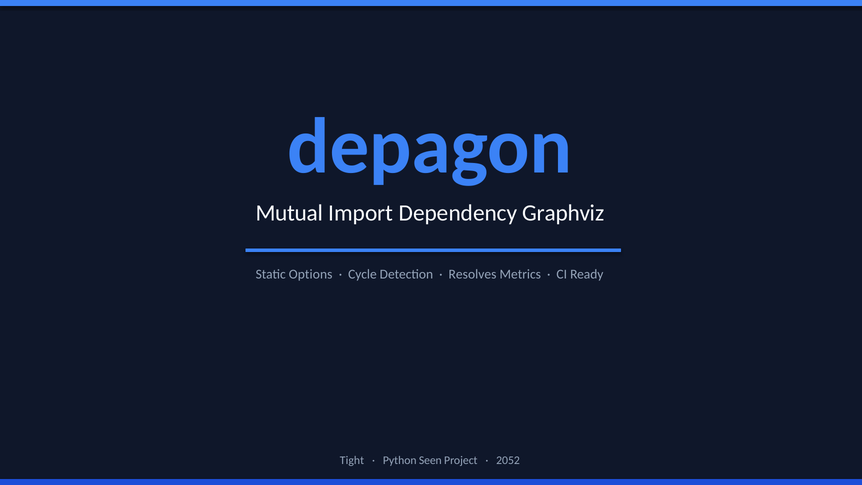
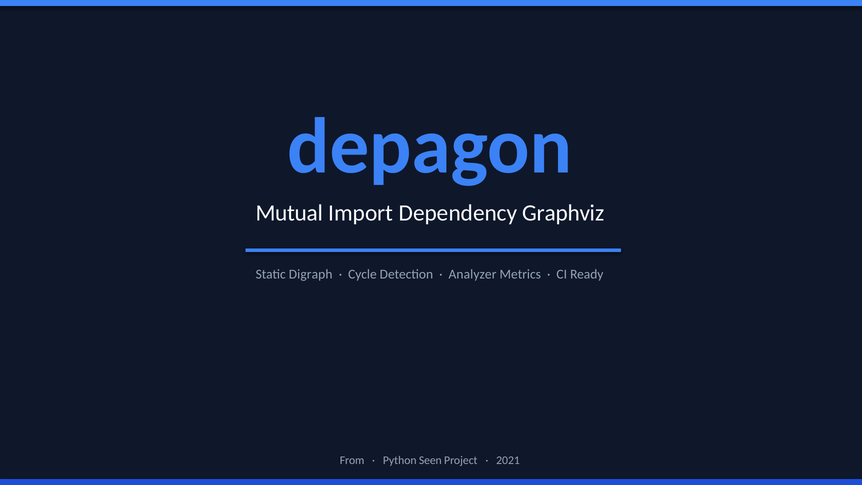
Options: Options -> Digraph
Resolves: Resolves -> Analyzer
Tight: Tight -> From
2052: 2052 -> 2021
